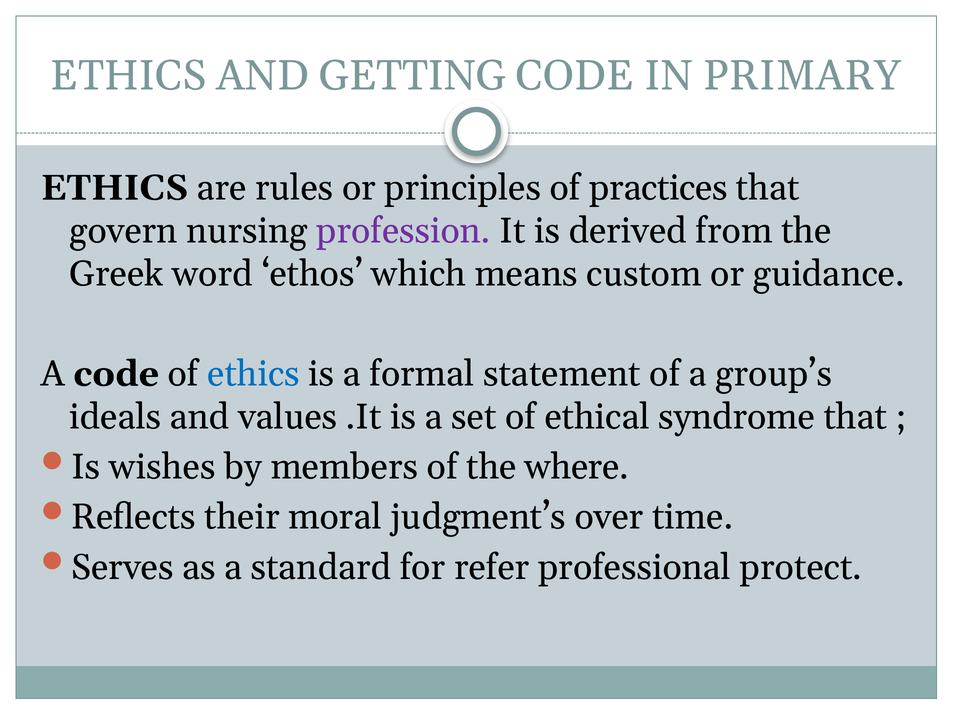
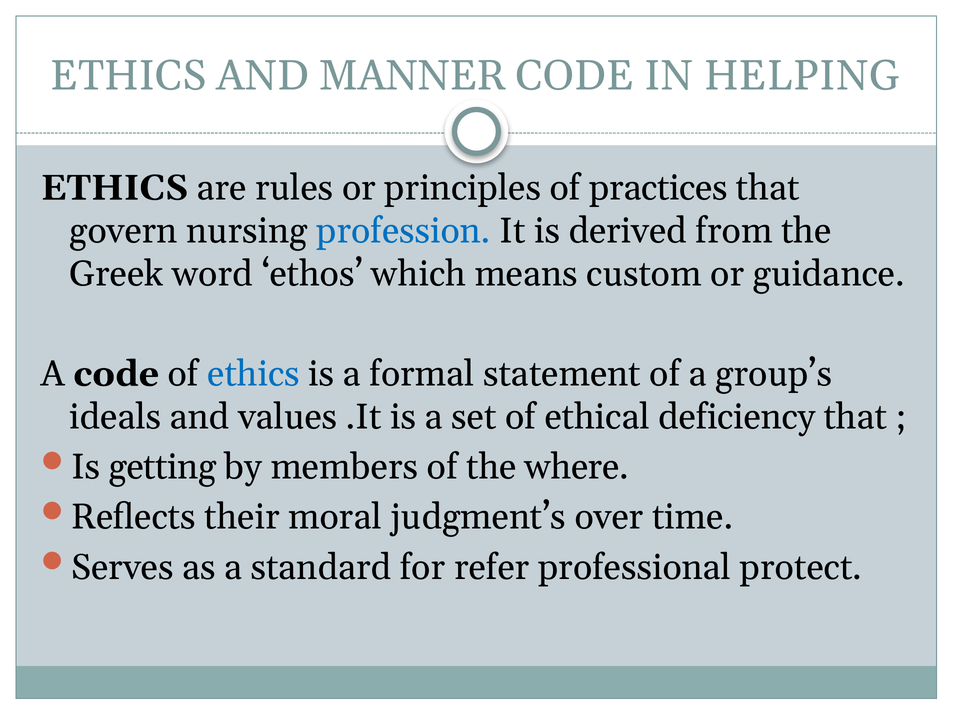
GETTING: GETTING -> MANNER
PRIMARY: PRIMARY -> HELPING
profession colour: purple -> blue
syndrome: syndrome -> deficiency
wishes: wishes -> getting
